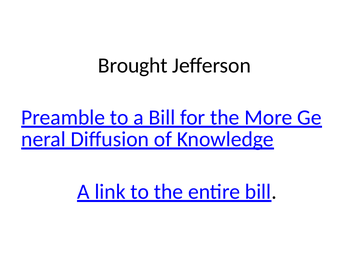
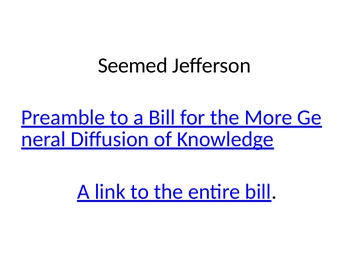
Brought: Brought -> Seemed
